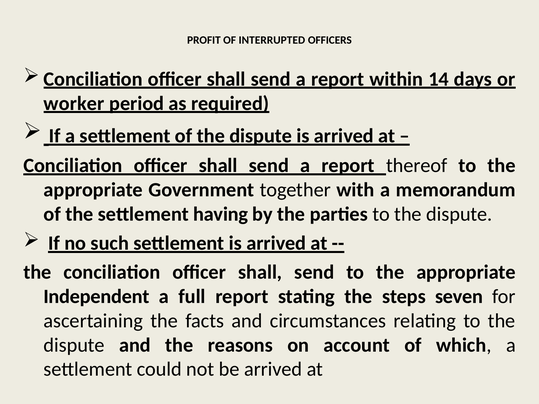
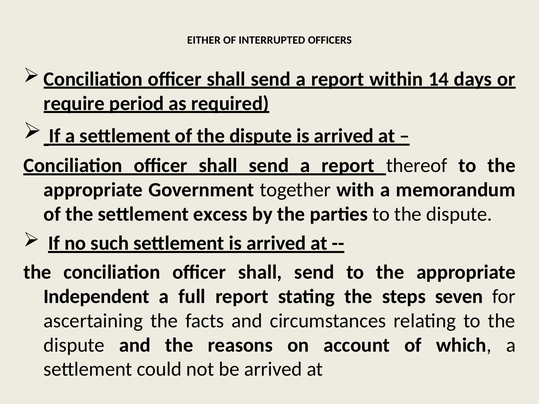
PROFIT: PROFIT -> EITHER
worker: worker -> require
having: having -> excess
